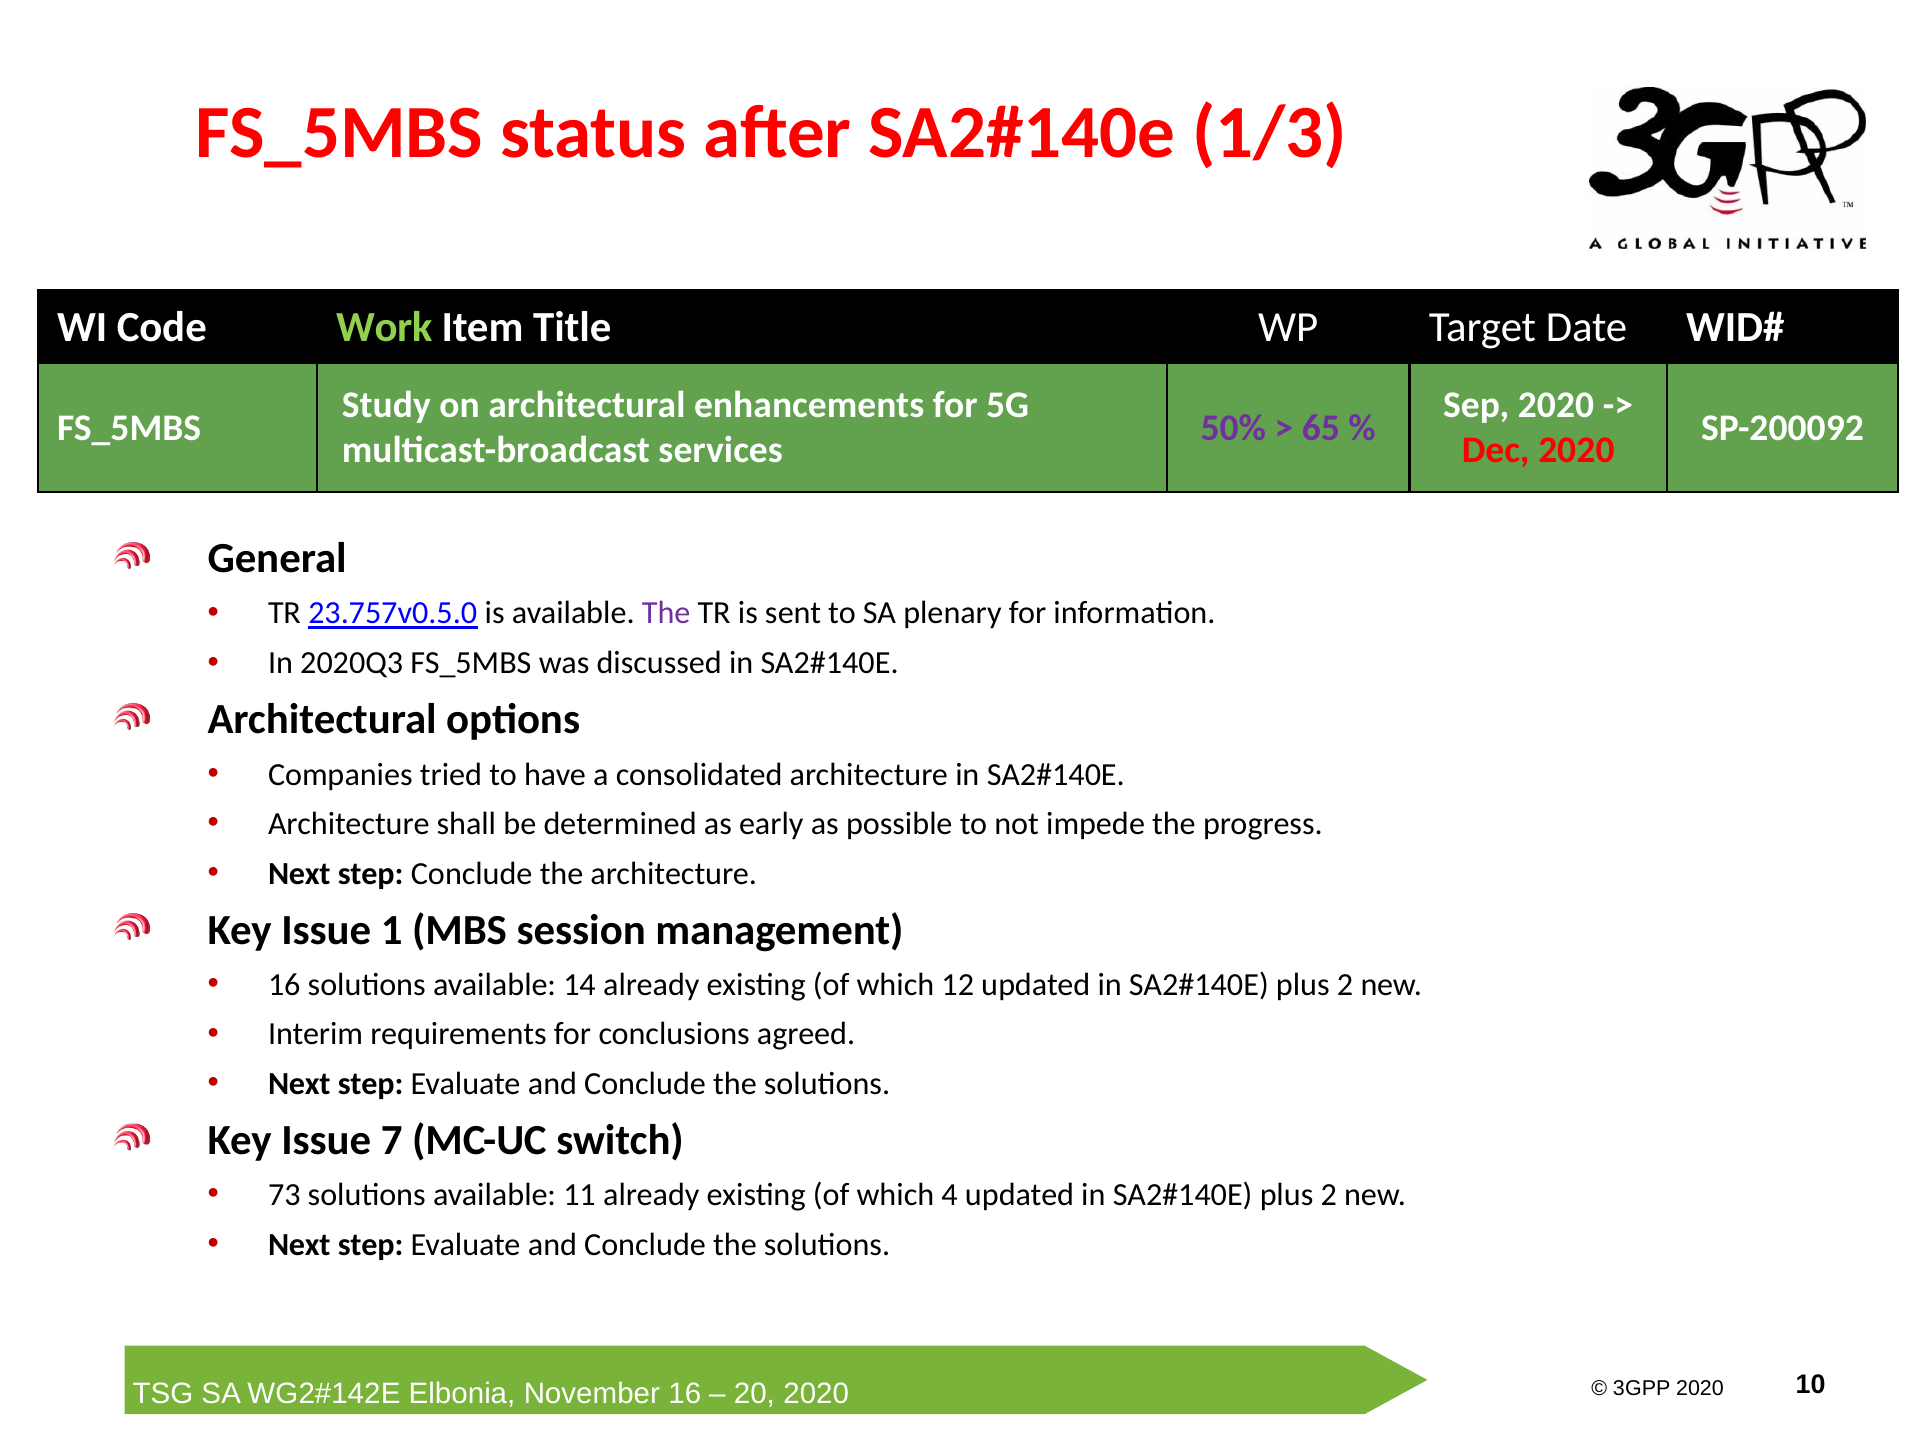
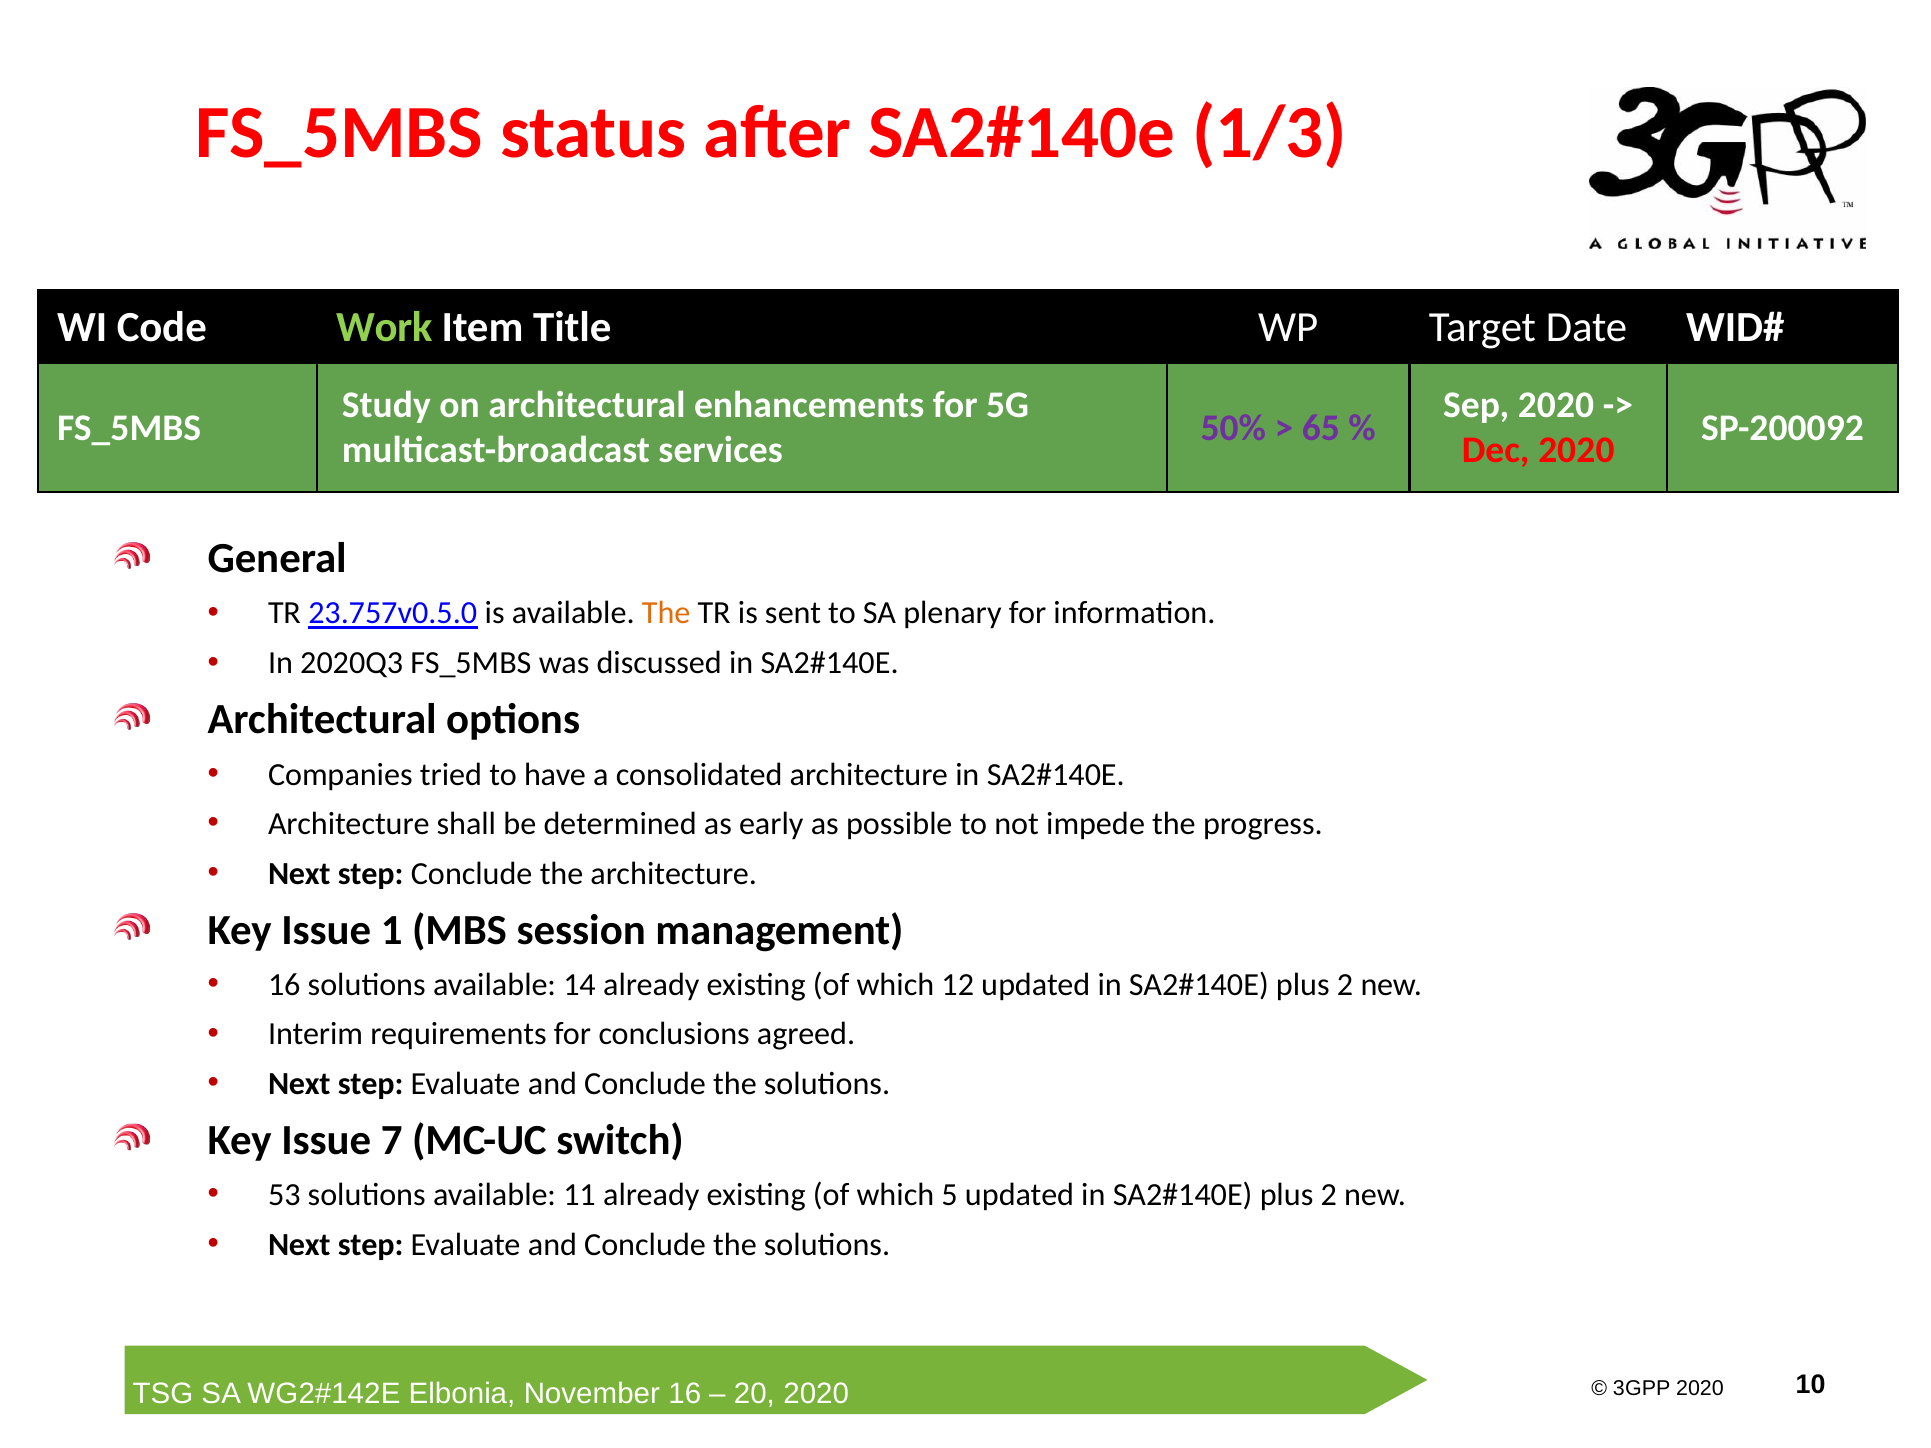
The at (666, 613) colour: purple -> orange
73: 73 -> 53
4: 4 -> 5
